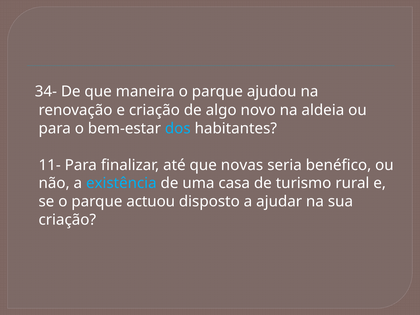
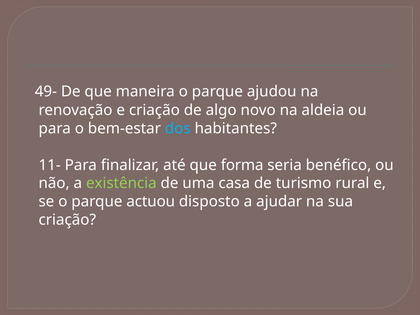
34-: 34- -> 49-
novas: novas -> forma
existência colour: light blue -> light green
